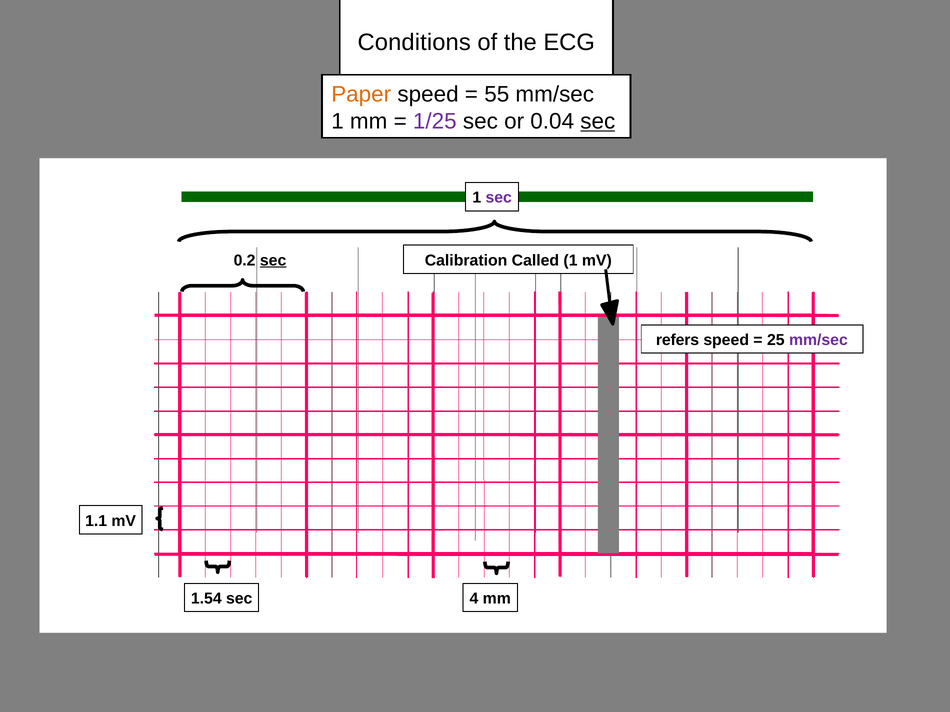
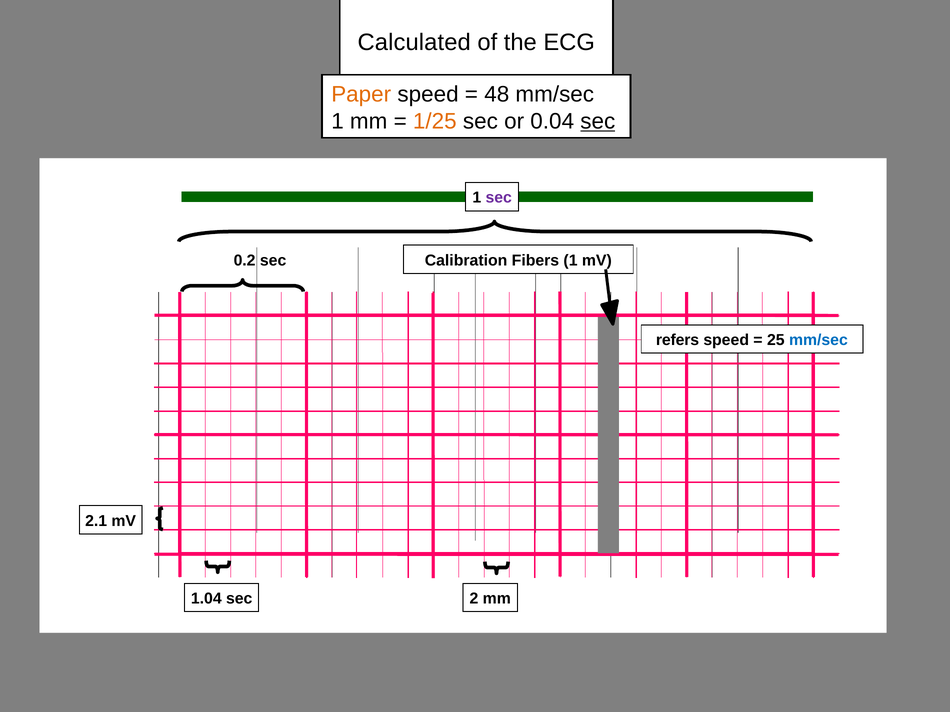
Conditions: Conditions -> Calculated
55: 55 -> 48
1/25 colour: purple -> orange
sec at (273, 261) underline: present -> none
Called: Called -> Fibers
mm/sec at (818, 340) colour: purple -> blue
1.1: 1.1 -> 2.1
1.54: 1.54 -> 1.04
4: 4 -> 2
